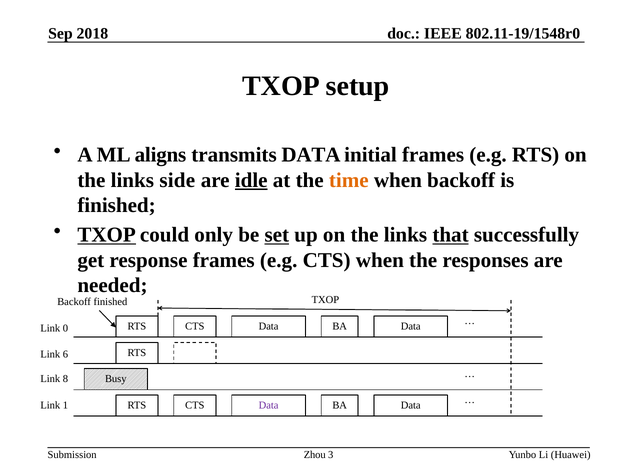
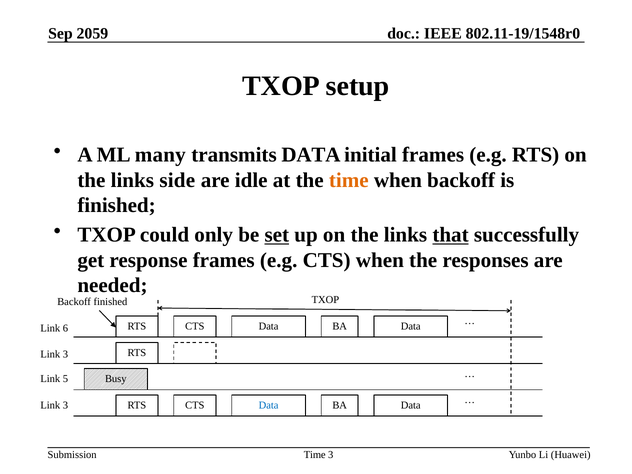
2018: 2018 -> 2059
aligns: aligns -> many
idle underline: present -> none
TXOP at (107, 235) underline: present -> none
0: 0 -> 6
6 at (65, 354): 6 -> 3
8: 8 -> 5
1 at (65, 405): 1 -> 3
Data at (269, 405) colour: purple -> blue
Zhou at (315, 455): Zhou -> Time
